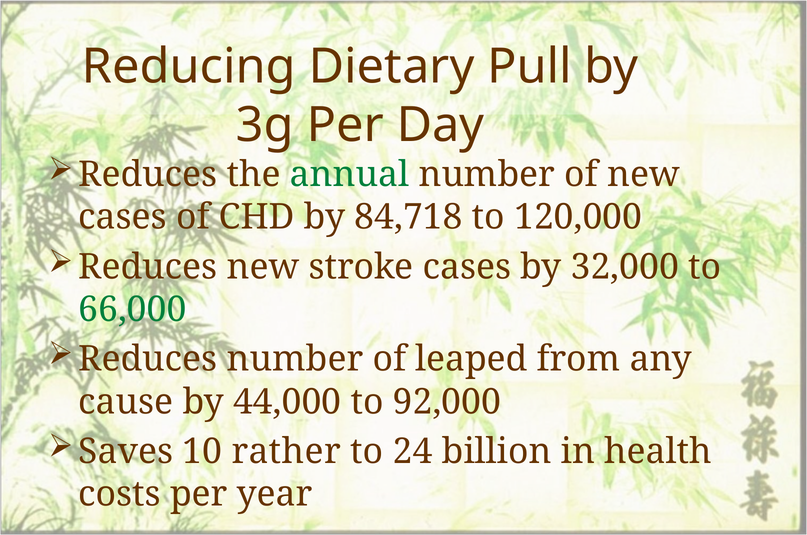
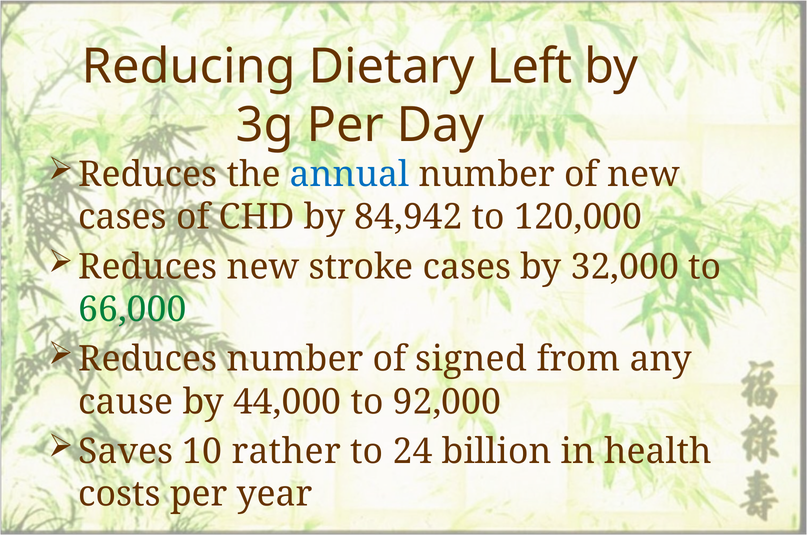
Pull: Pull -> Left
annual colour: green -> blue
84,718: 84,718 -> 84,942
leaped: leaped -> signed
